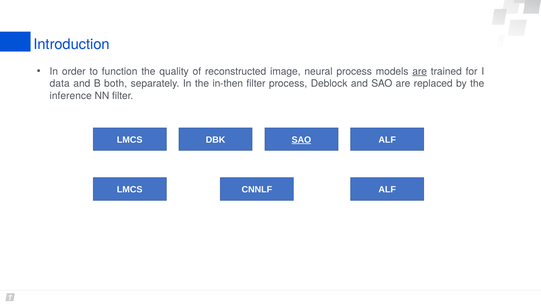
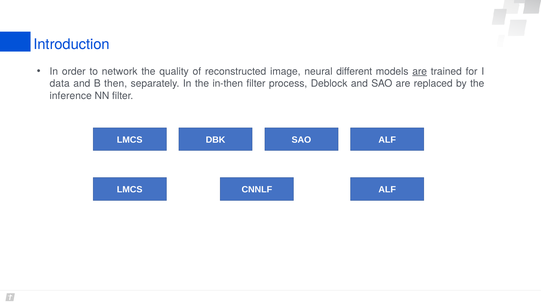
function: function -> network
neural process: process -> different
both: both -> then
SAO at (301, 140) underline: present -> none
